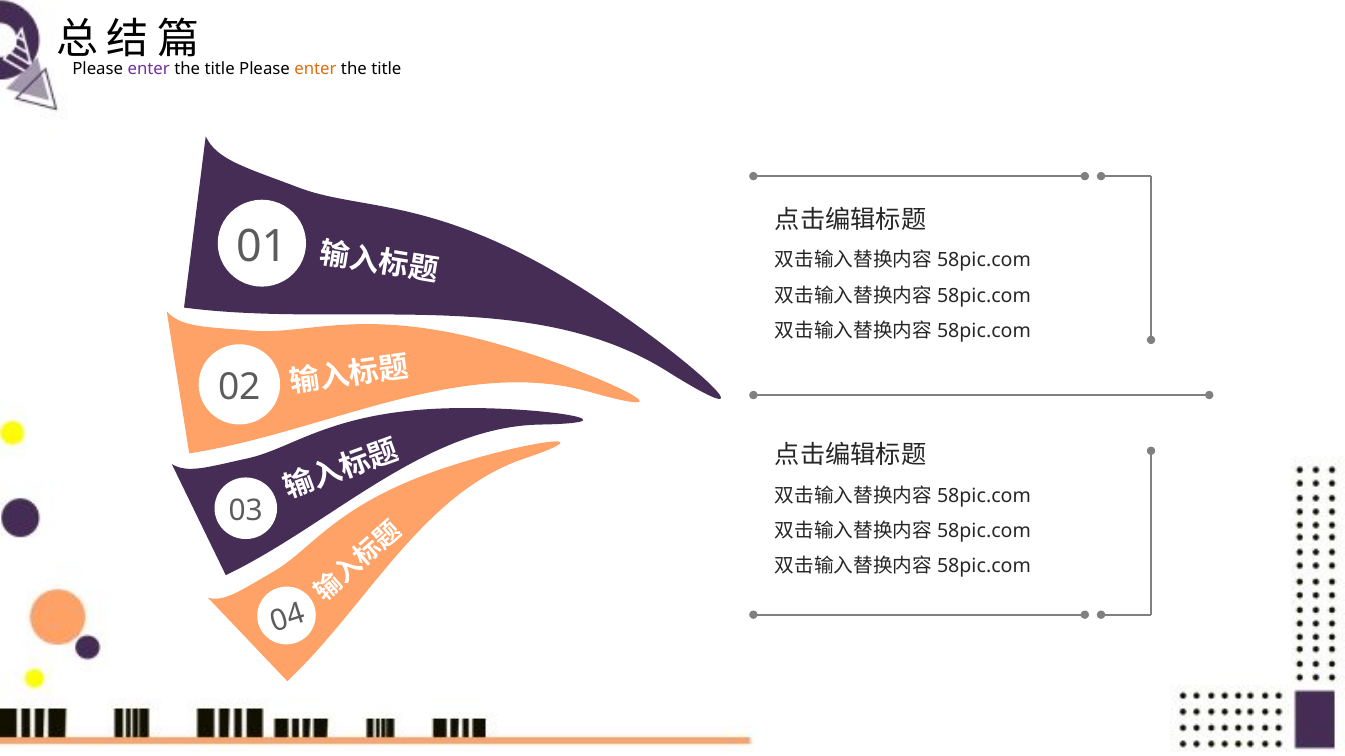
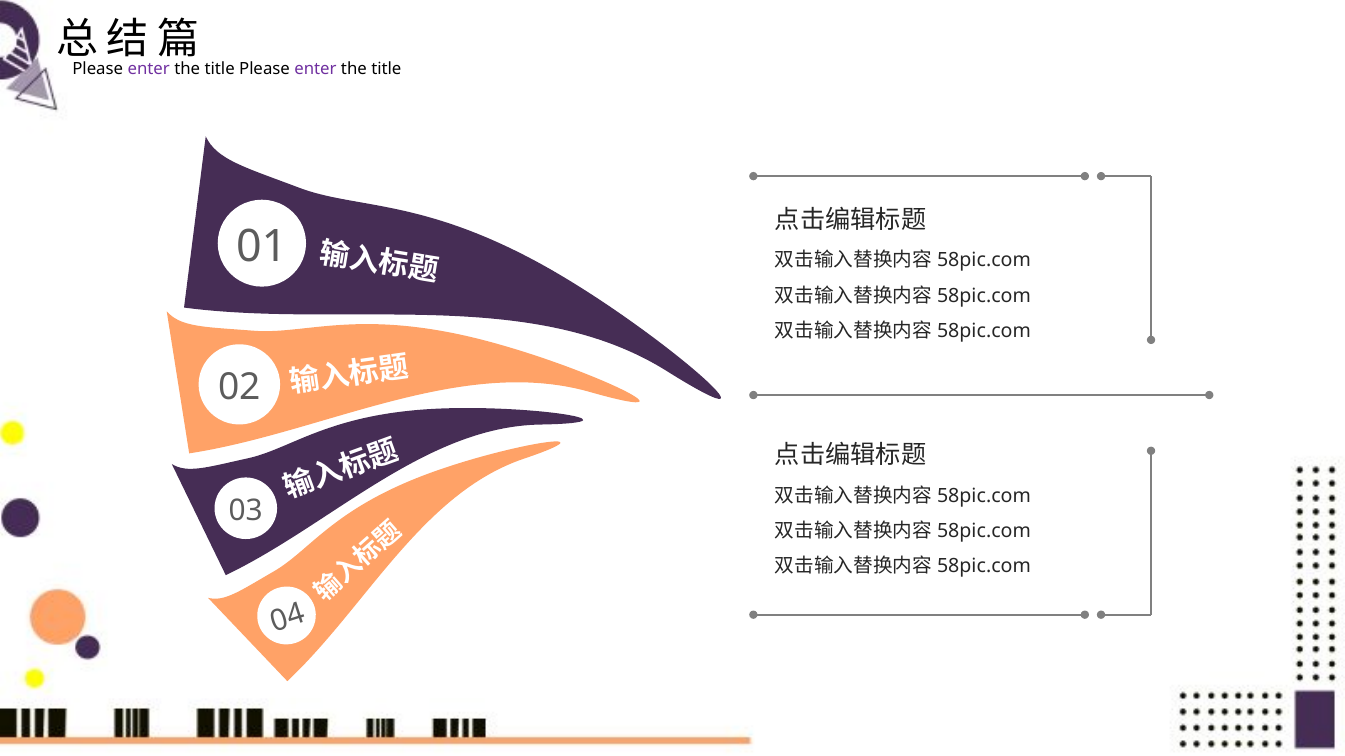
enter at (315, 69) colour: orange -> purple
